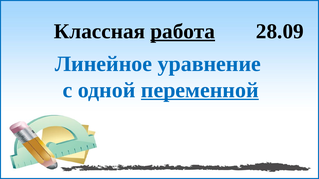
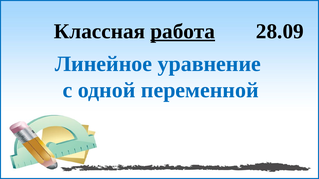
переменной underline: present -> none
